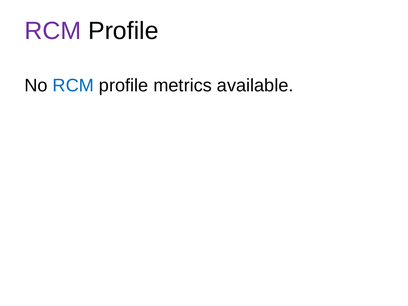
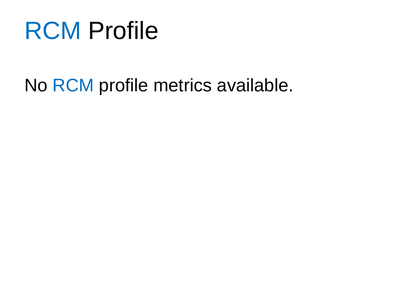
RCM at (53, 31) colour: purple -> blue
